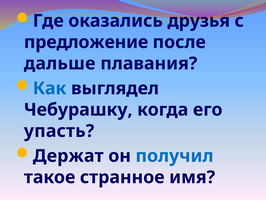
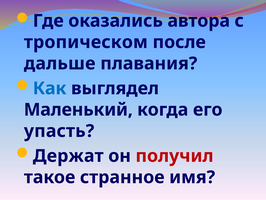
друзья: друзья -> автора
предложение: предложение -> тропическом
Чебурашку: Чебурашку -> Маленький
получил colour: blue -> red
